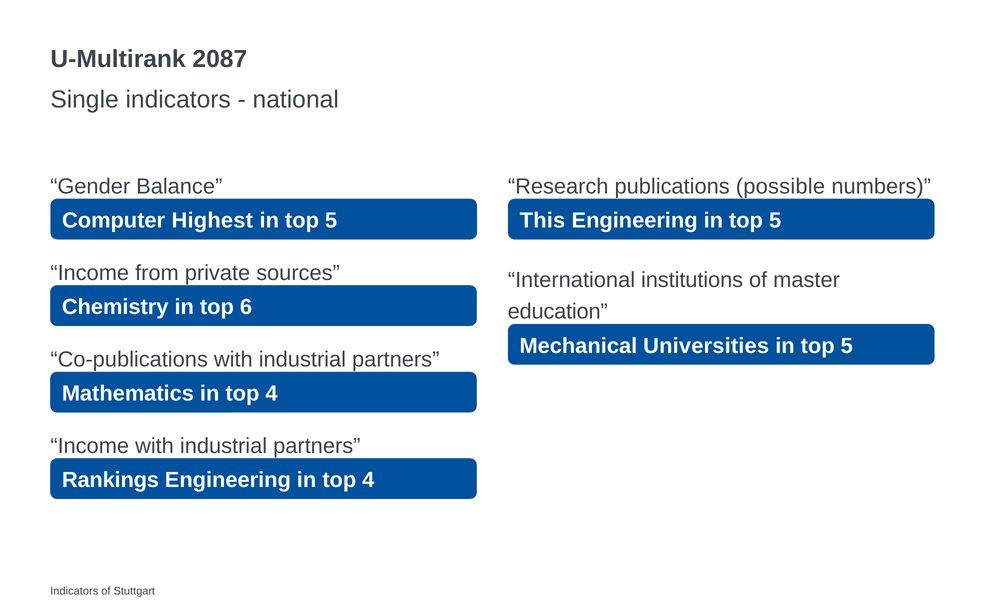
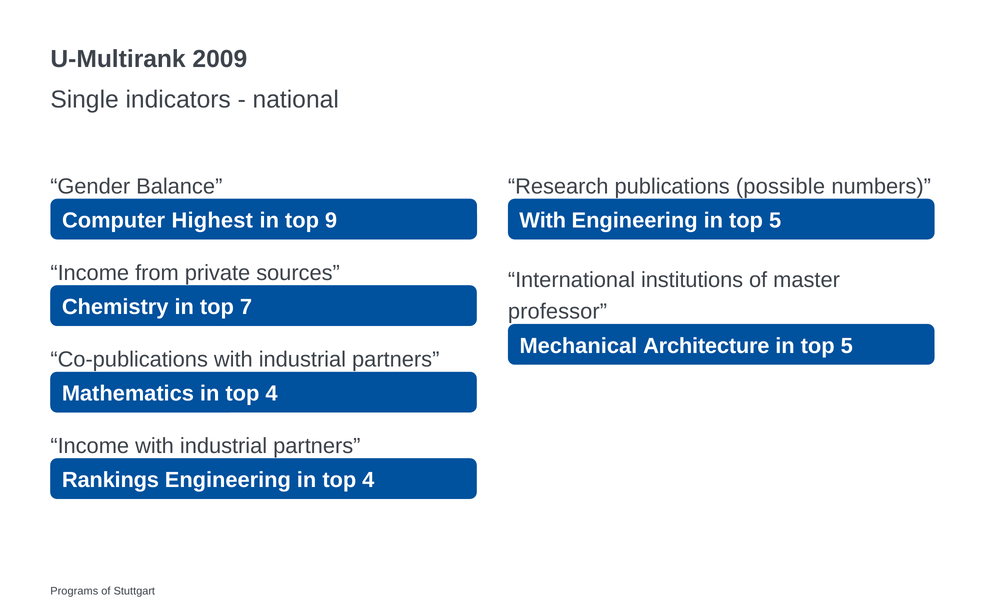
2087: 2087 -> 2009
5 at (331, 220): 5 -> 9
This at (542, 220): This -> With
6: 6 -> 7
education: education -> professor
Universities: Universities -> Architecture
Indicators at (74, 591): Indicators -> Programs
